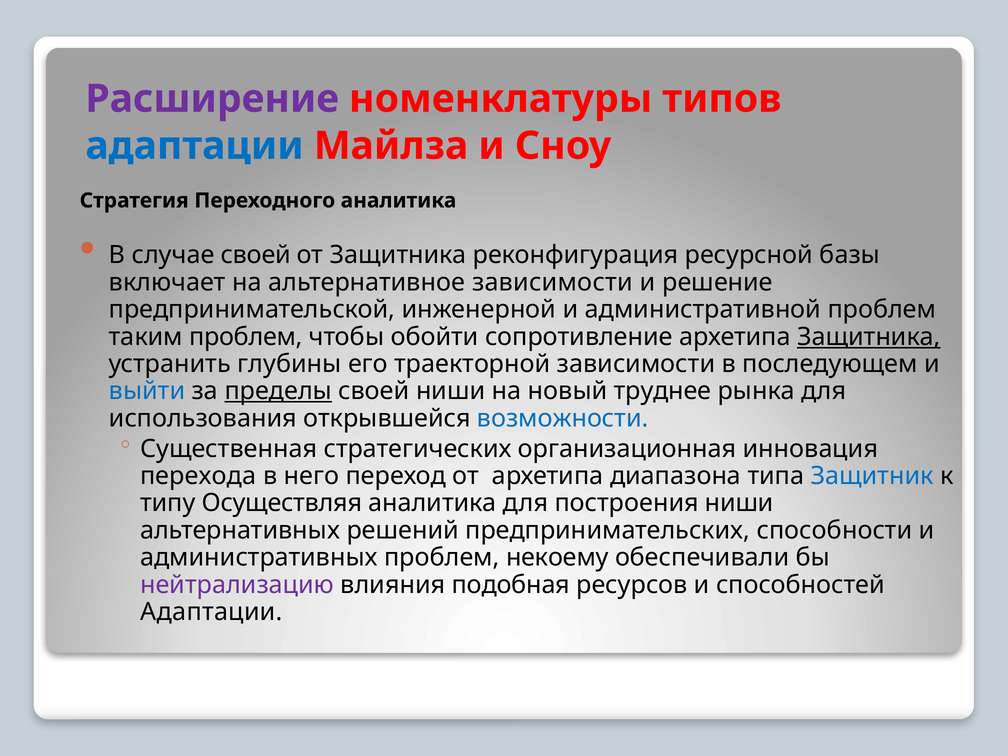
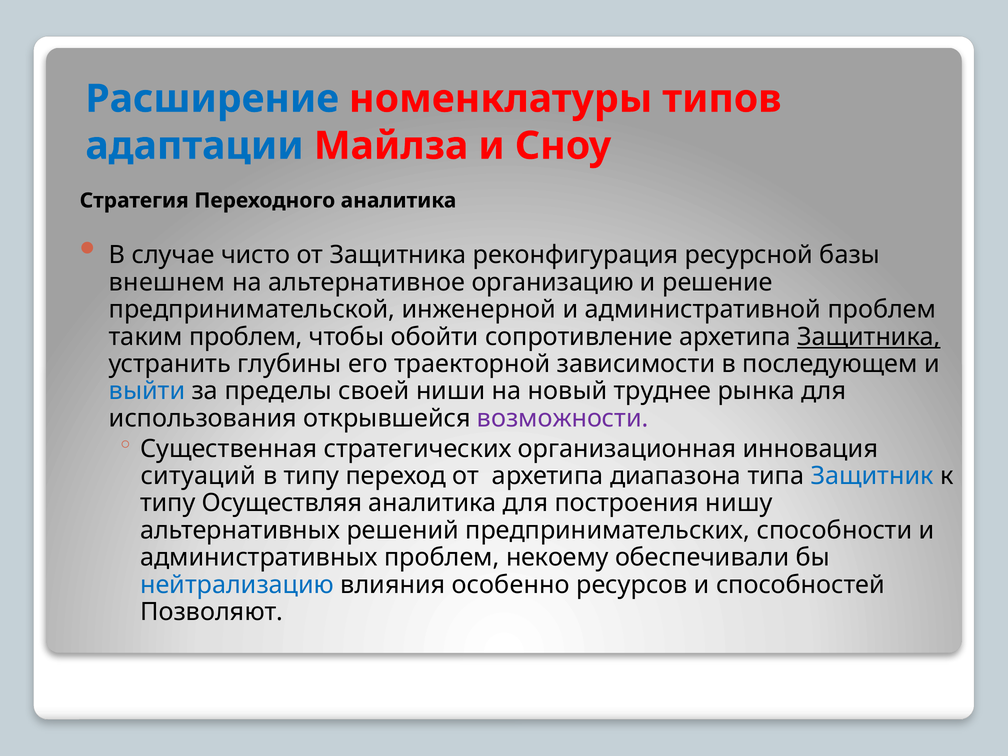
Расширение colour: purple -> blue
случае своей: своей -> чисто
включает: включает -> внешнем
альтернативное зависимости: зависимости -> организацию
пределы underline: present -> none
возможности colour: blue -> purple
перехода: перехода -> ситуаций
в него: него -> типу
построения ниши: ниши -> нишу
нейтрализацию colour: purple -> blue
подобная: подобная -> особенно
Адаптации at (212, 612): Адаптации -> Позволяют
